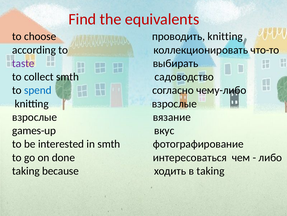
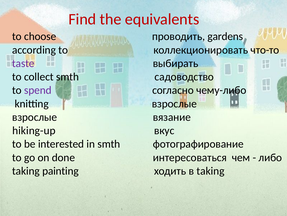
проводить knitting: knitting -> gardens
spend colour: blue -> purple
games-up: games-up -> hiking-up
because: because -> painting
